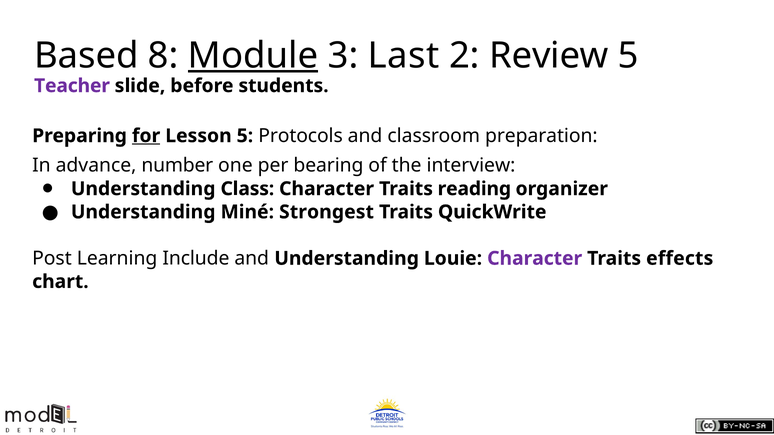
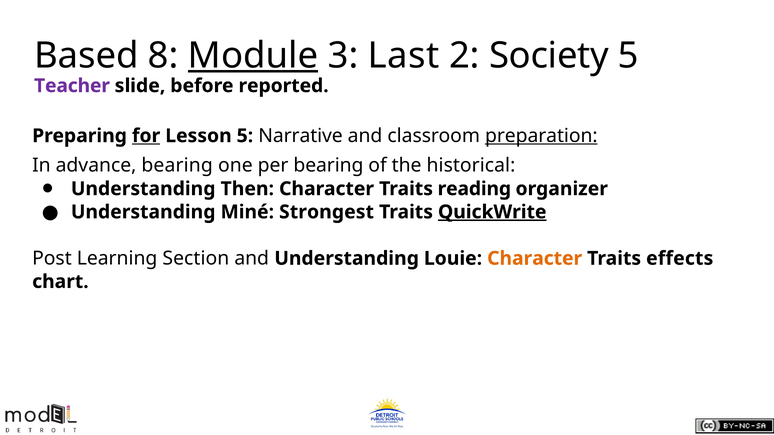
Review: Review -> Society
students: students -> reported
Protocols: Protocols -> Narrative
preparation underline: none -> present
advance number: number -> bearing
interview: interview -> historical
Class: Class -> Then
QuickWrite underline: none -> present
Include: Include -> Section
Character at (535, 259) colour: purple -> orange
